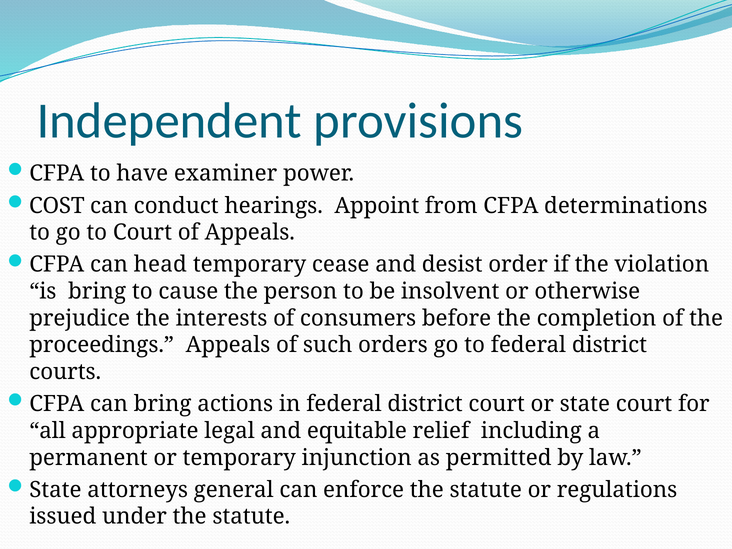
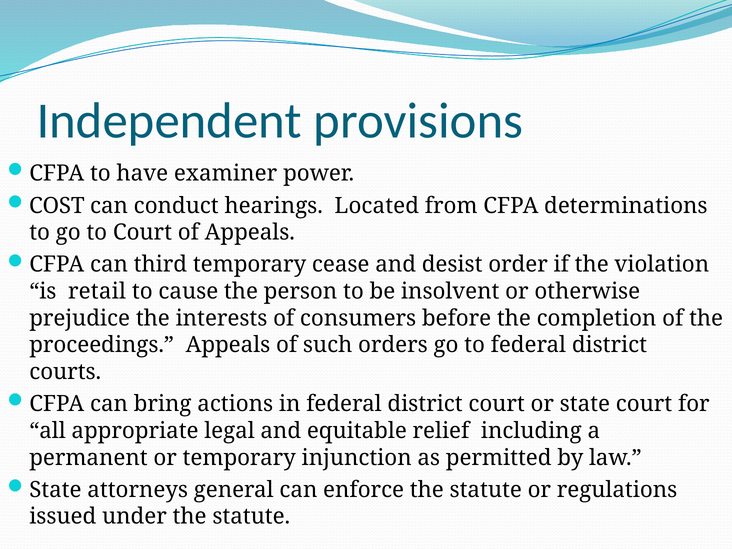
Appoint: Appoint -> Located
head: head -> third
is bring: bring -> retail
